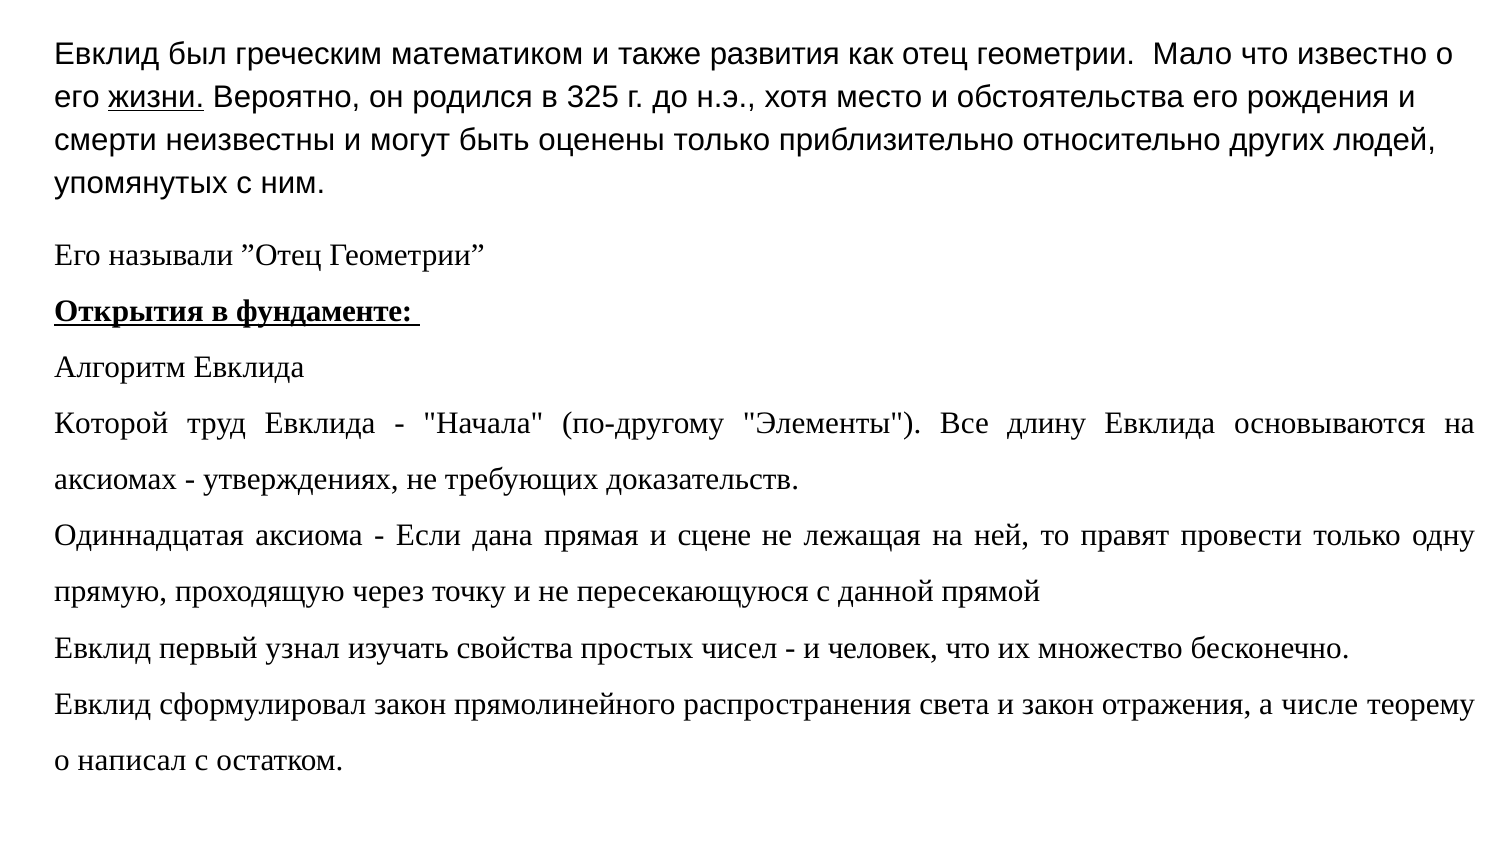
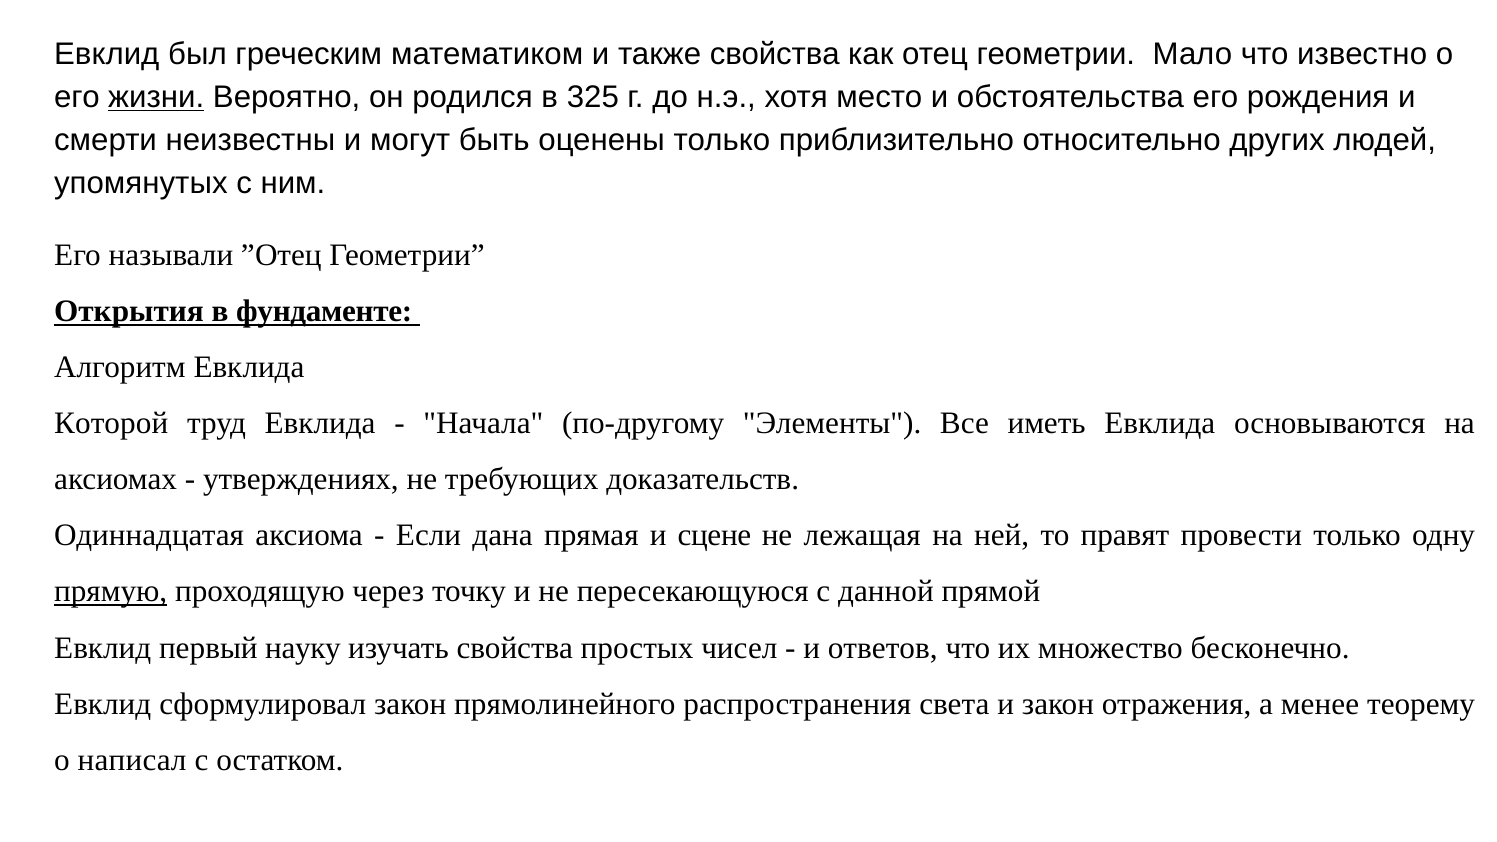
также развития: развития -> свойства
длину: длину -> иметь
прямую underline: none -> present
узнал: узнал -> науку
человек: человек -> ответов
числе: числе -> менее
